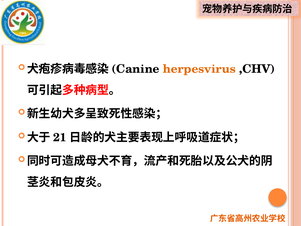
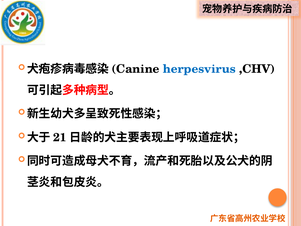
herpesvirus colour: orange -> blue
